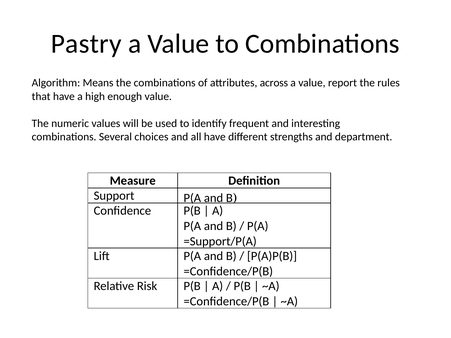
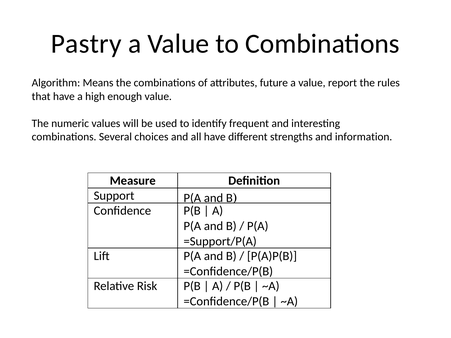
across: across -> future
department: department -> information
